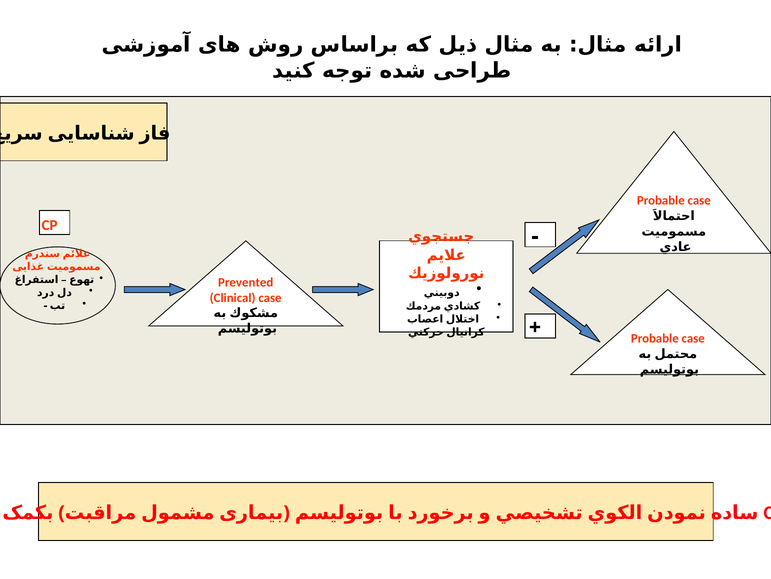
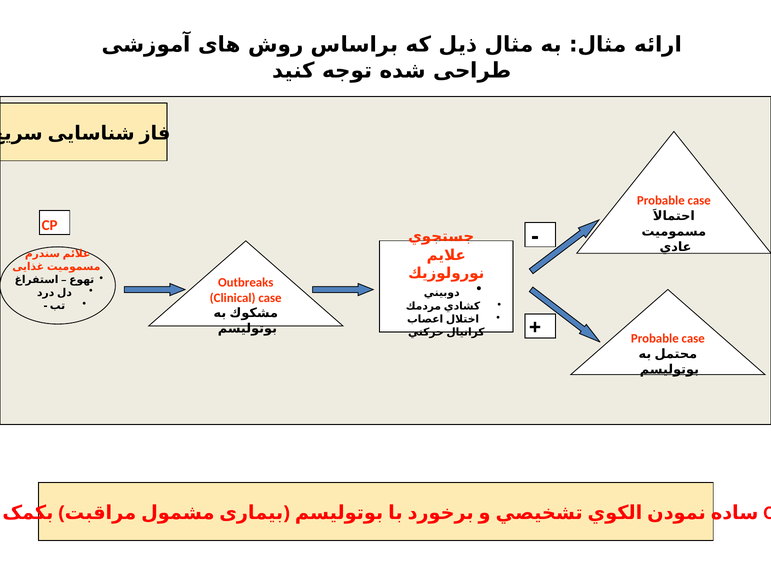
Prevented: Prevented -> Outbreaks
